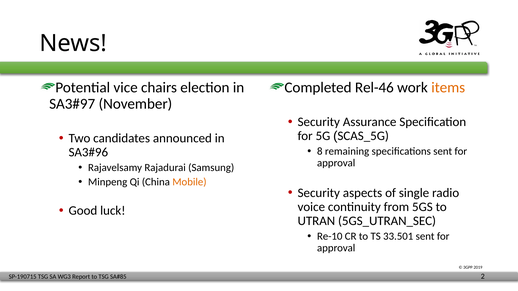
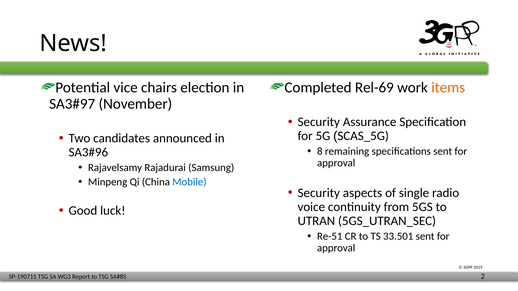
Rel-46: Rel-46 -> Rel-69
Mobile colour: orange -> blue
Re-10: Re-10 -> Re-51
